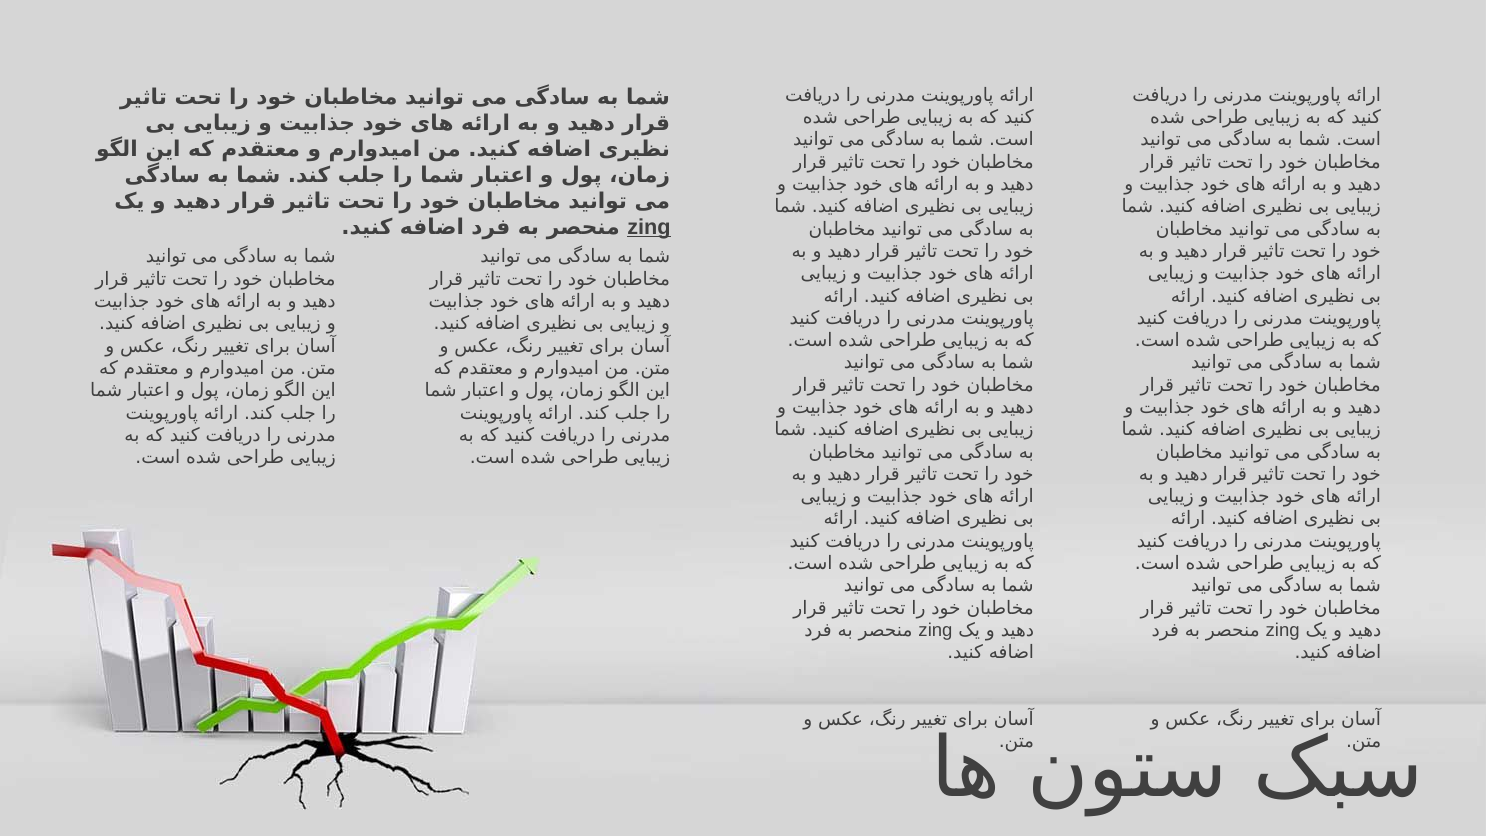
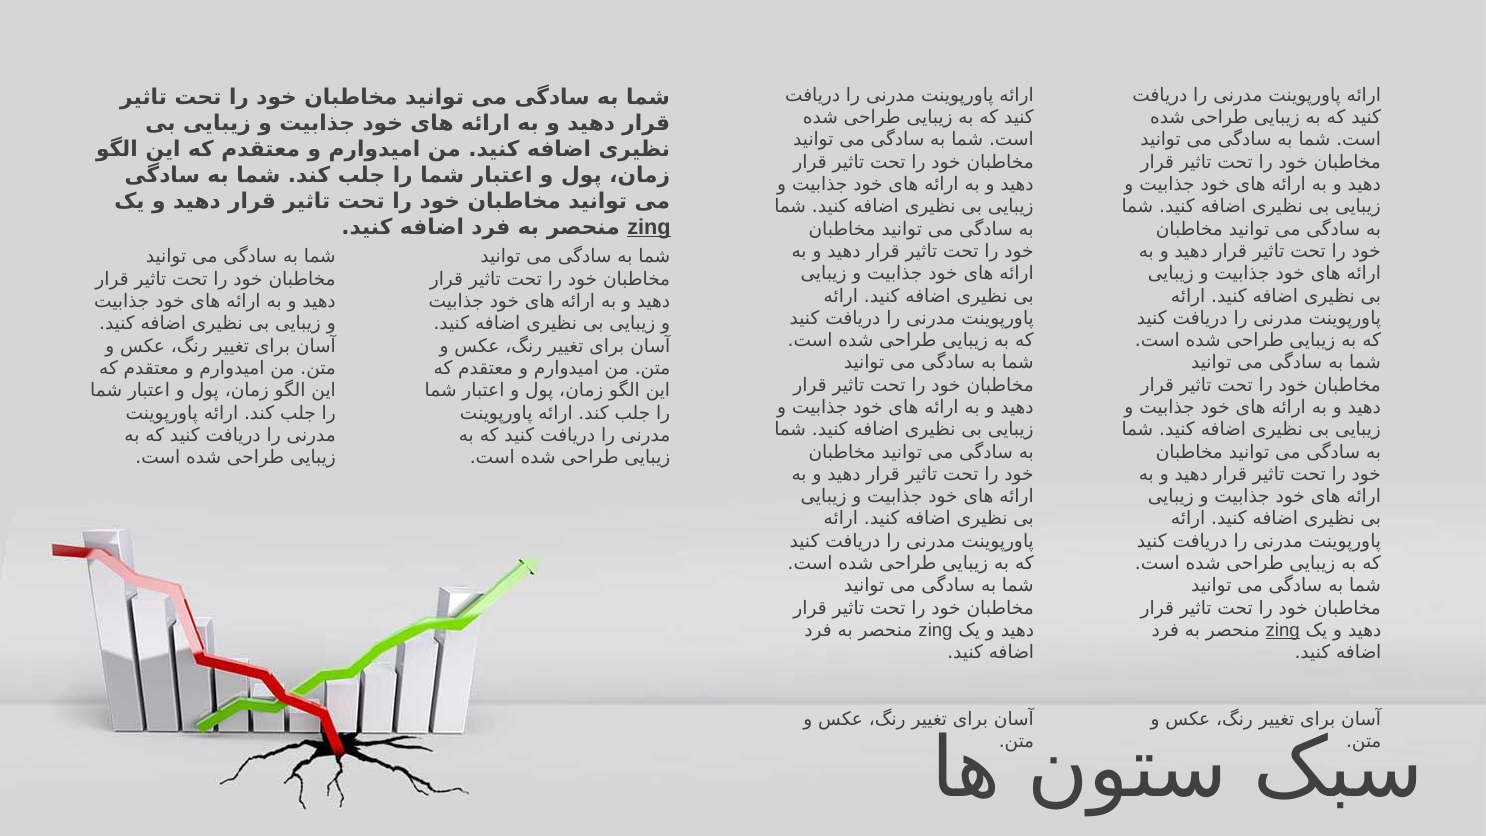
zing at (1283, 630) underline: none -> present
